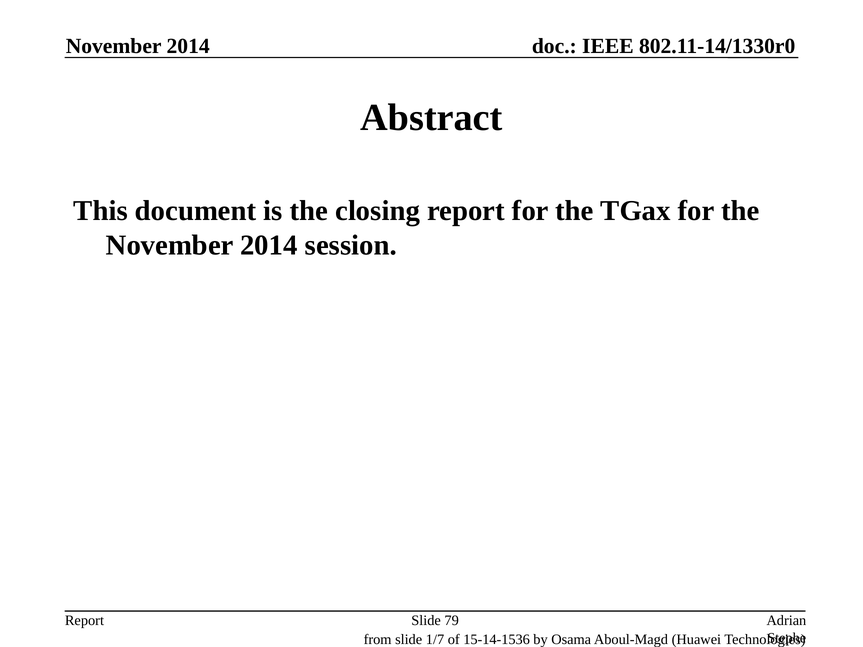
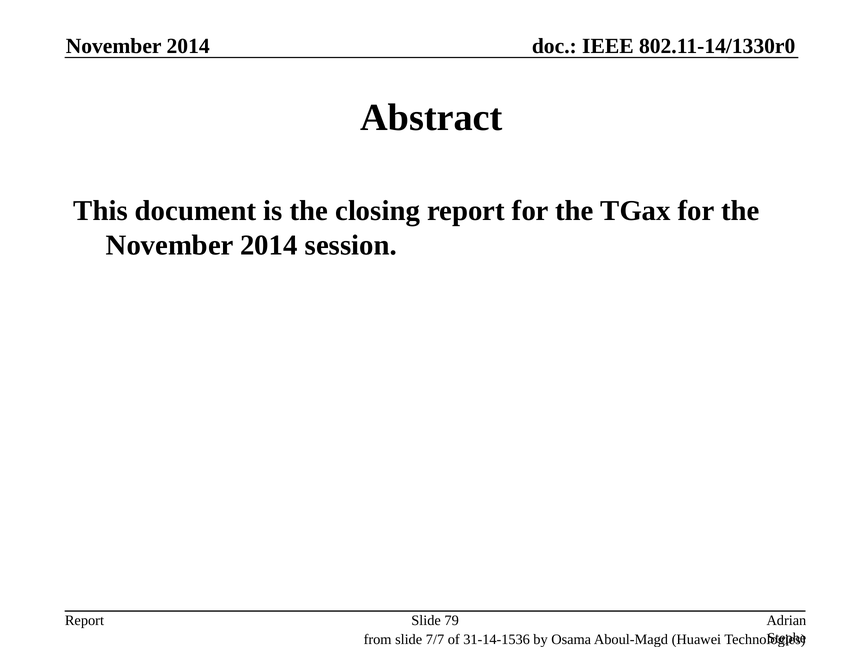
1/7: 1/7 -> 7/7
15-14-1536: 15-14-1536 -> 31-14-1536
